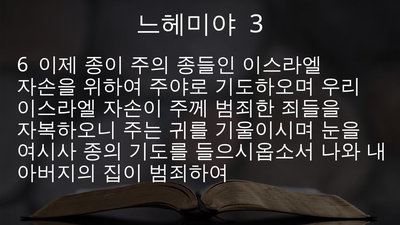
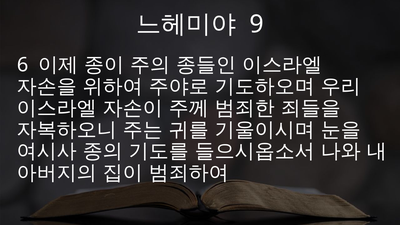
3: 3 -> 9
